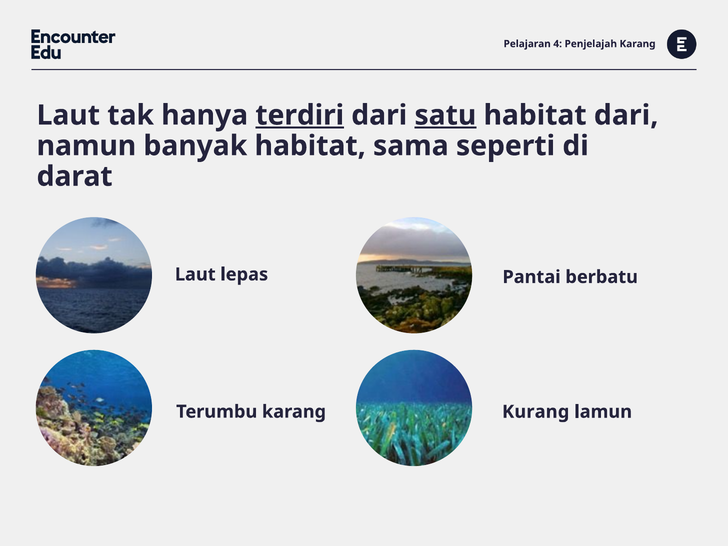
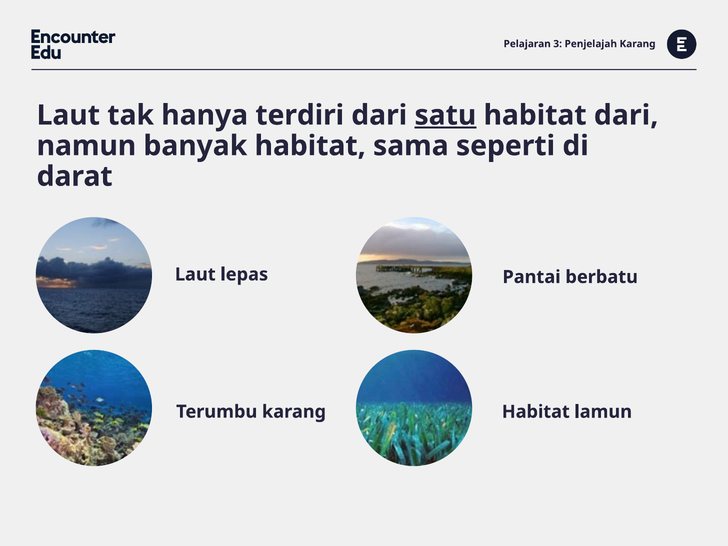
4: 4 -> 3
terdiri underline: present -> none
Kurang at (536, 412): Kurang -> Habitat
